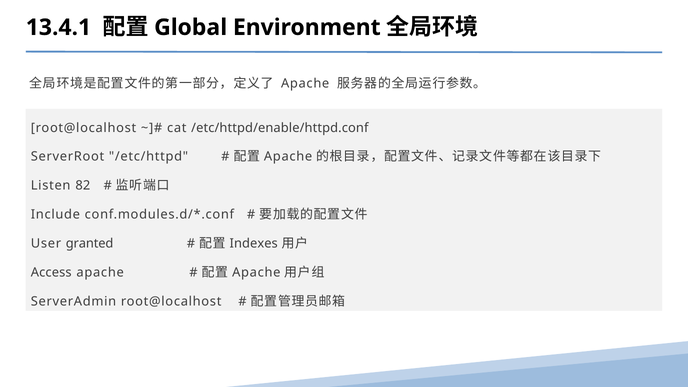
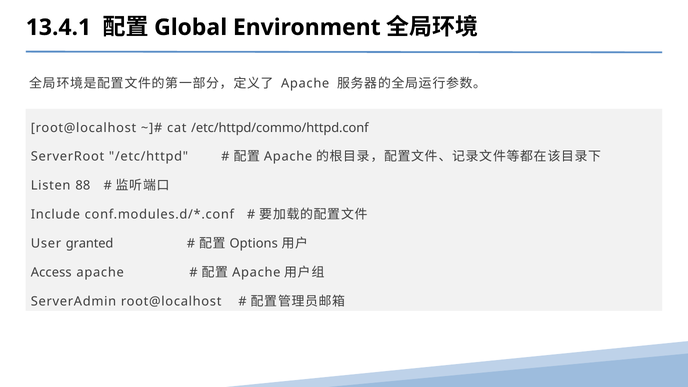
/etc/httpd/enable/httpd.conf: /etc/httpd/enable/httpd.conf -> /etc/httpd/commo/httpd.conf
82: 82 -> 88
Indexes: Indexes -> Options
